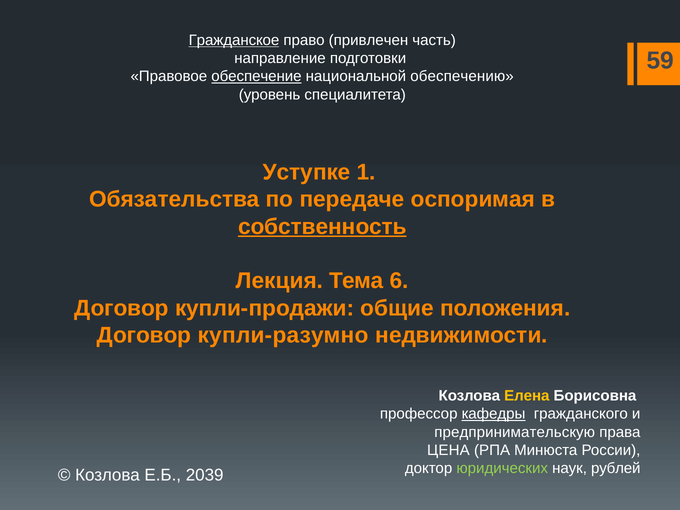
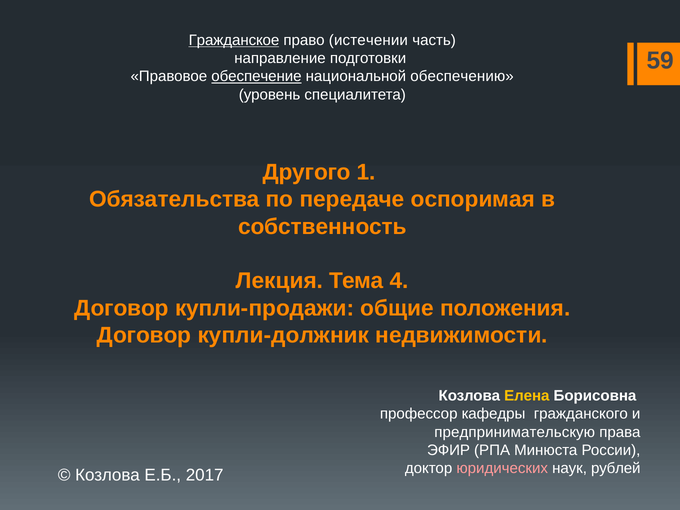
привлечен: привлечен -> истечении
Уступке: Уступке -> Другого
собственность underline: present -> none
6: 6 -> 4
купли-разумно: купли-разумно -> купли-должник
кафедры underline: present -> none
ЦЕНА: ЦЕНА -> ЭФИР
юридических colour: light green -> pink
2039: 2039 -> 2017
